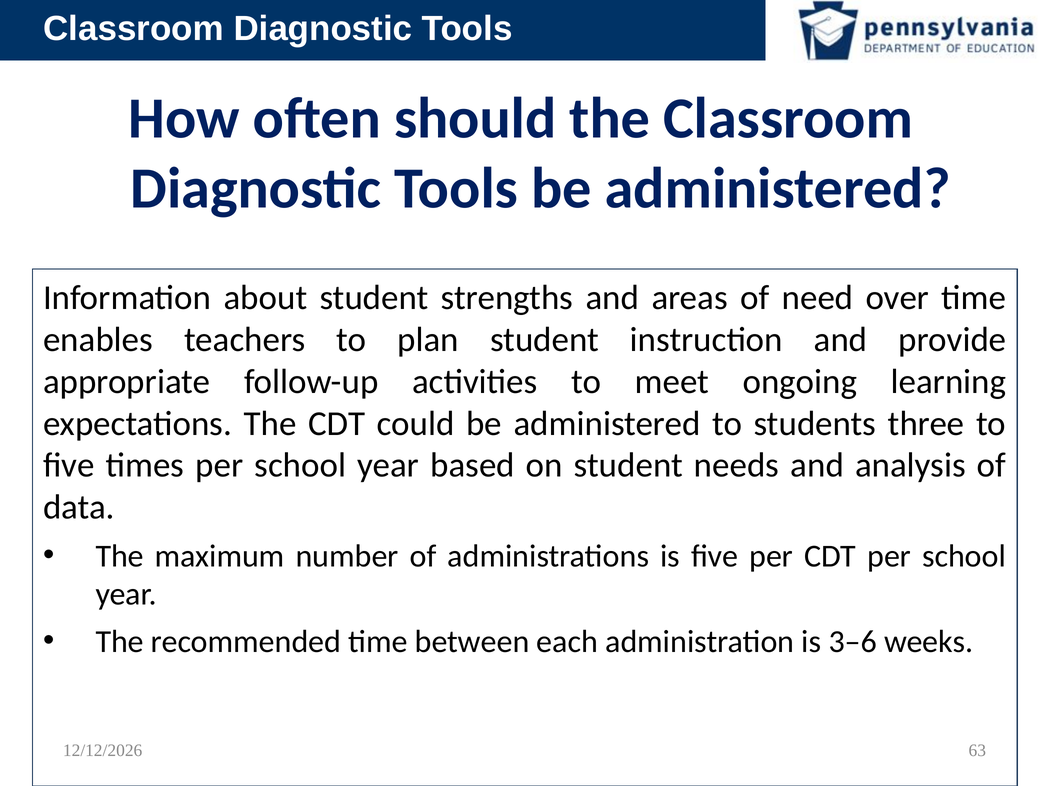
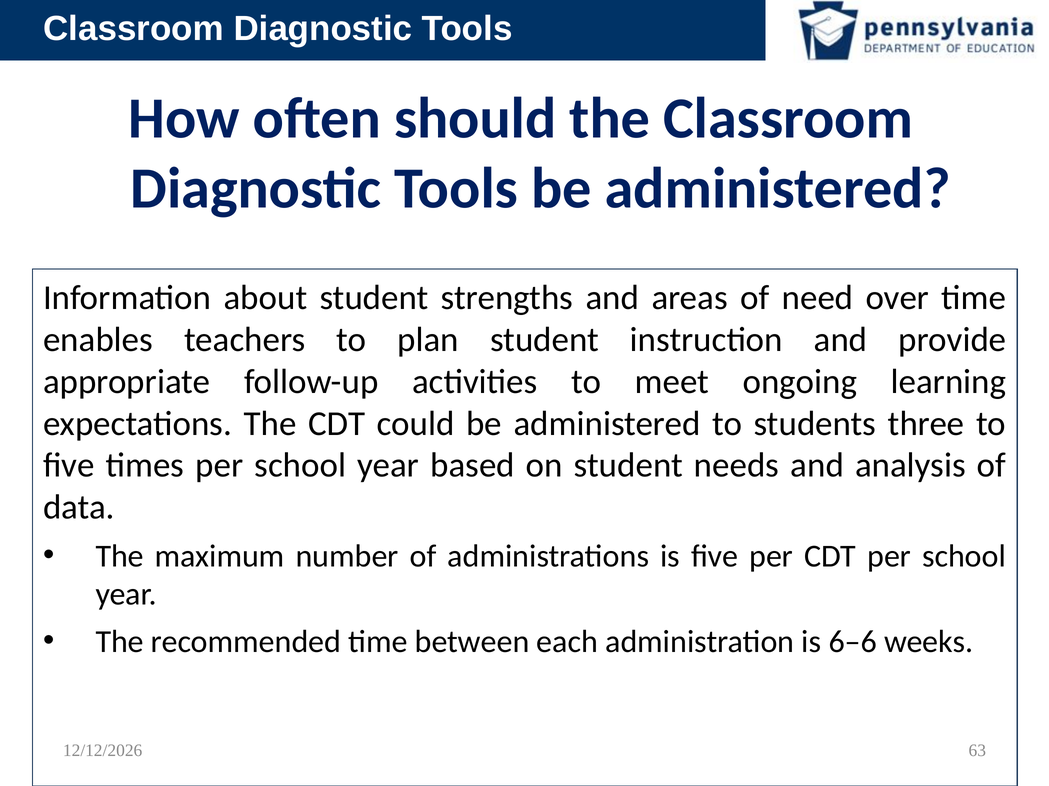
3–6: 3–6 -> 6–6
